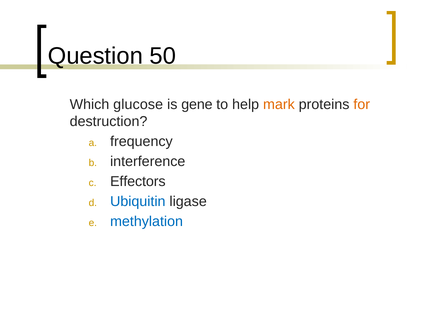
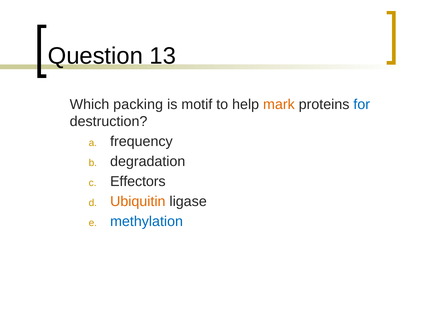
50: 50 -> 13
glucose: glucose -> packing
gene: gene -> motif
for colour: orange -> blue
interference: interference -> degradation
Ubiquitin colour: blue -> orange
